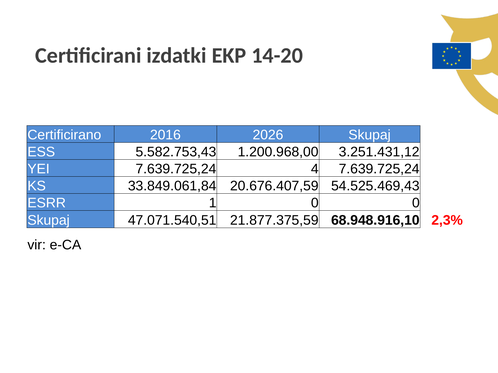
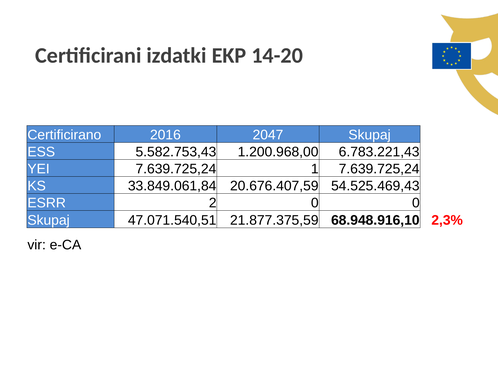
2026: 2026 -> 2047
3.251.431,12: 3.251.431,12 -> 6.783.221,43
4: 4 -> 1
1: 1 -> 2
